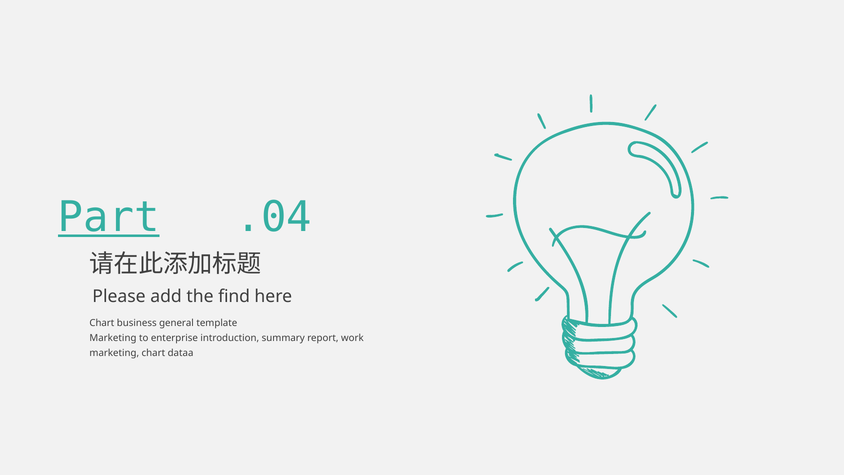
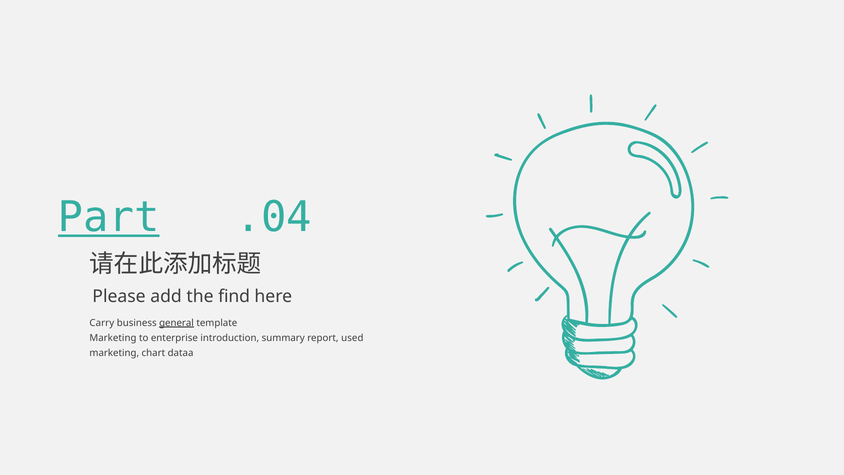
Chart at (102, 323): Chart -> Carry
general underline: none -> present
work: work -> used
